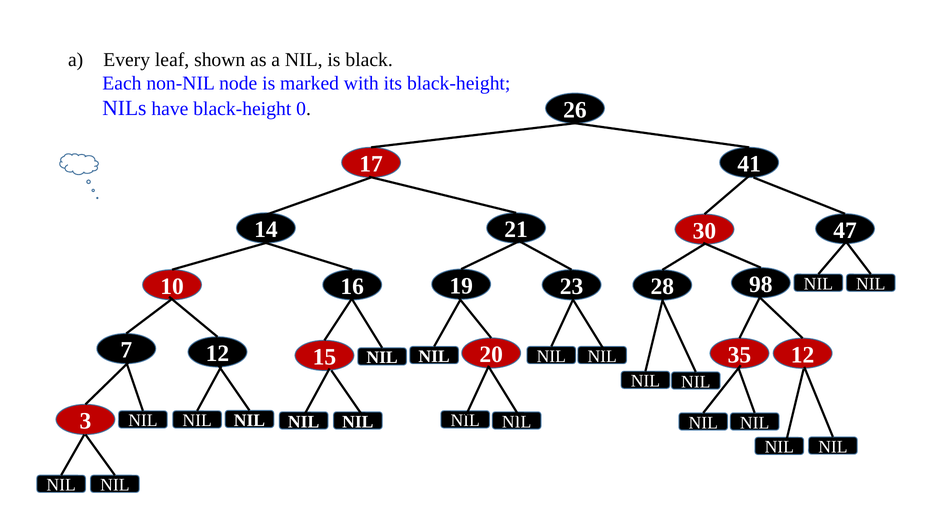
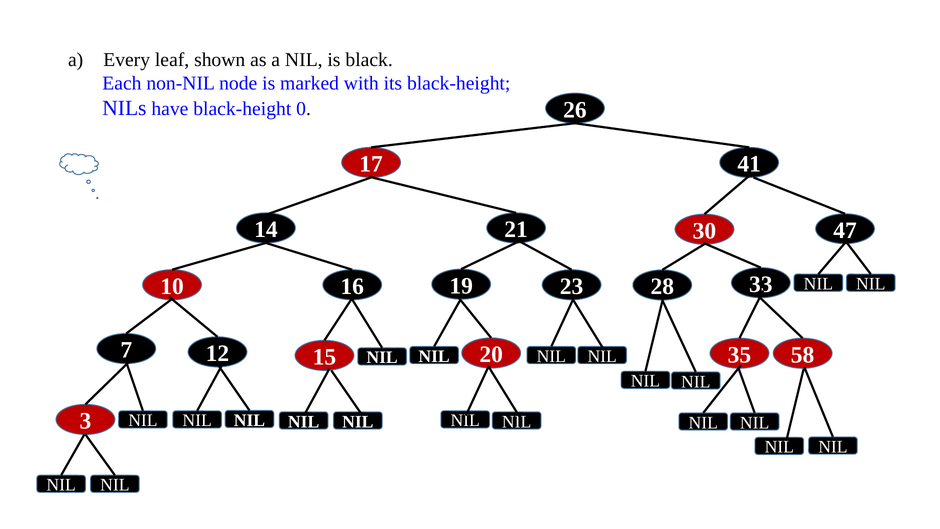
98: 98 -> 33
35 12: 12 -> 58
